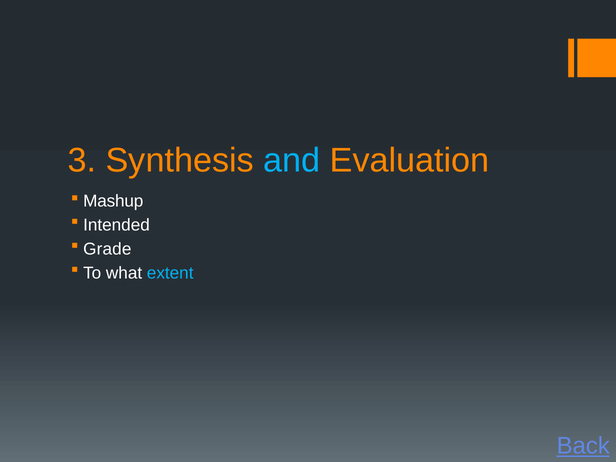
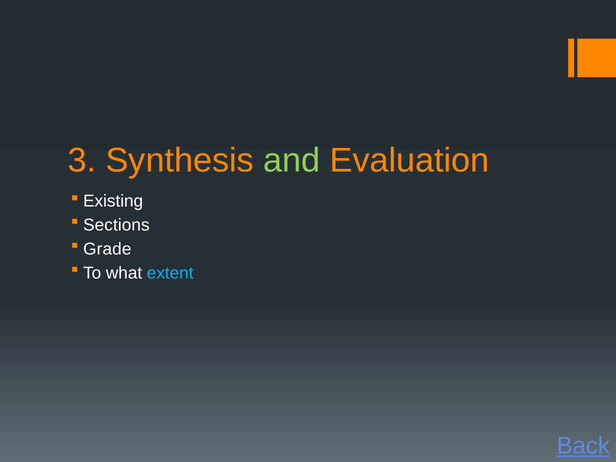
and colour: light blue -> light green
Mashup: Mashup -> Existing
Intended: Intended -> Sections
